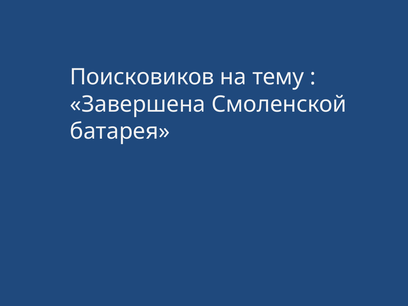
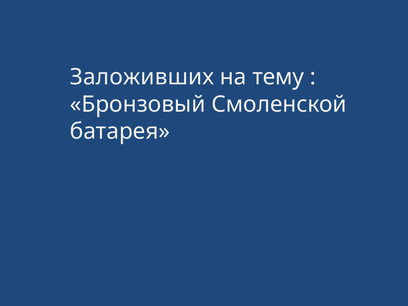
Поисковиков: Поисковиков -> Заложивших
Завершена: Завершена -> Бронзовый
